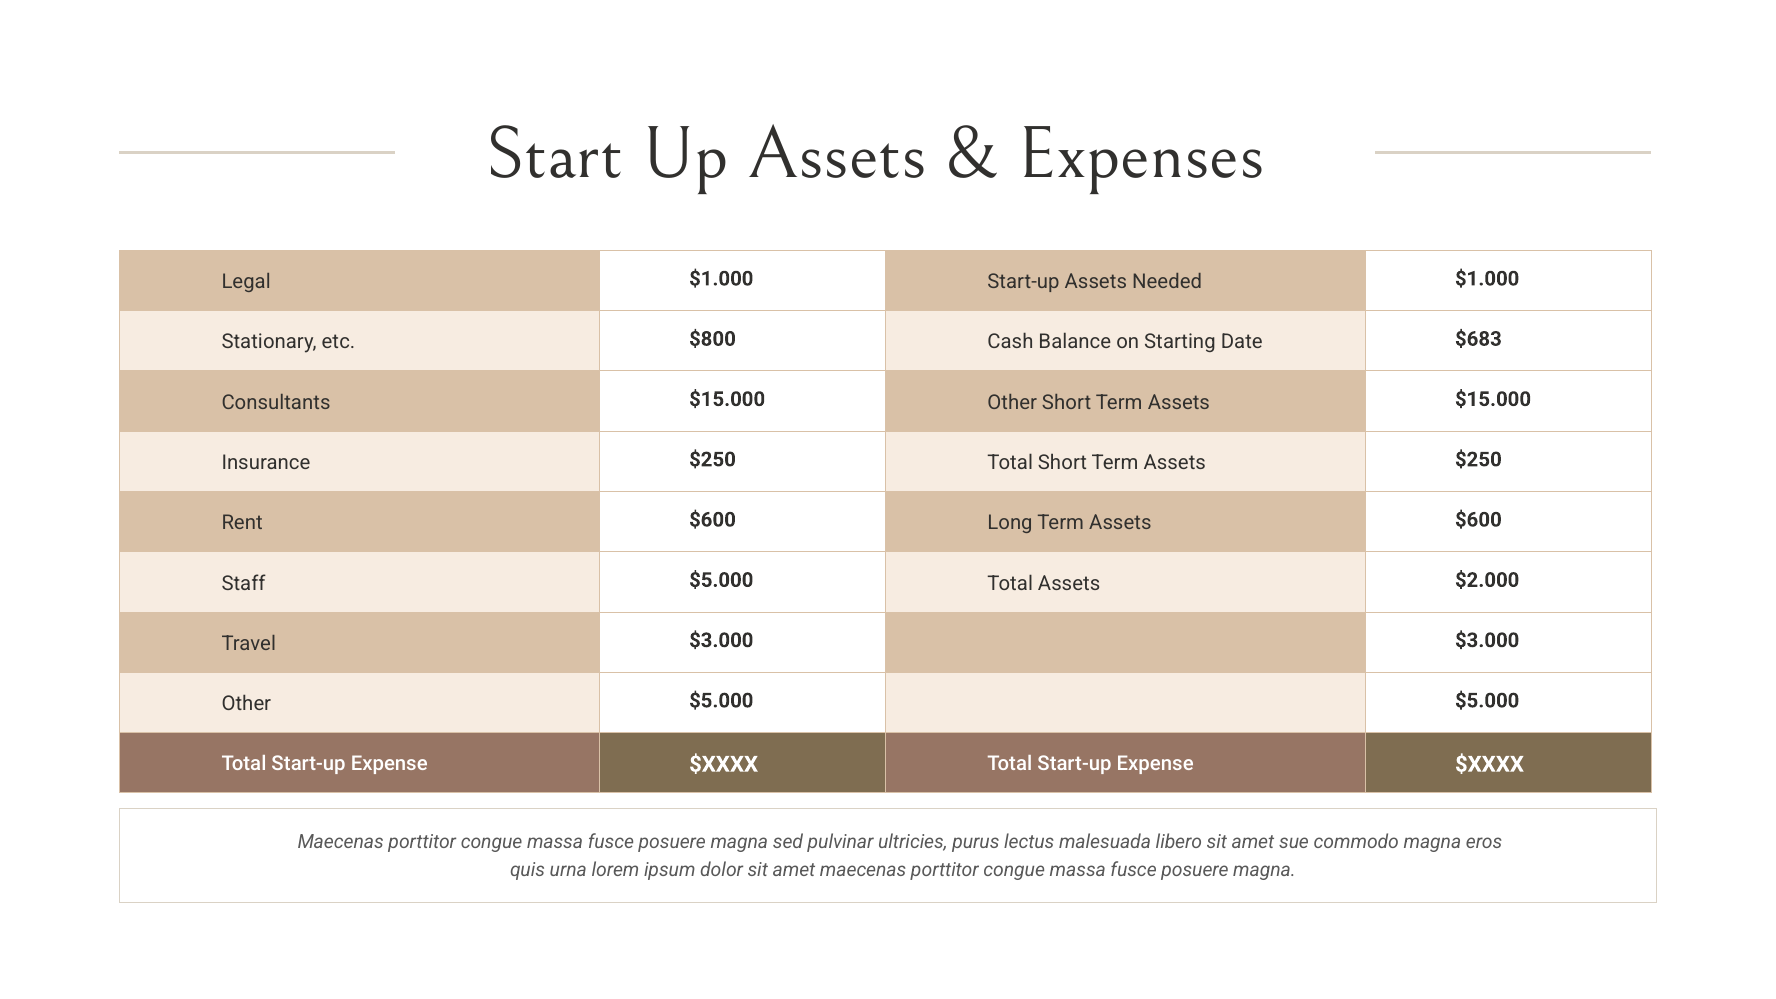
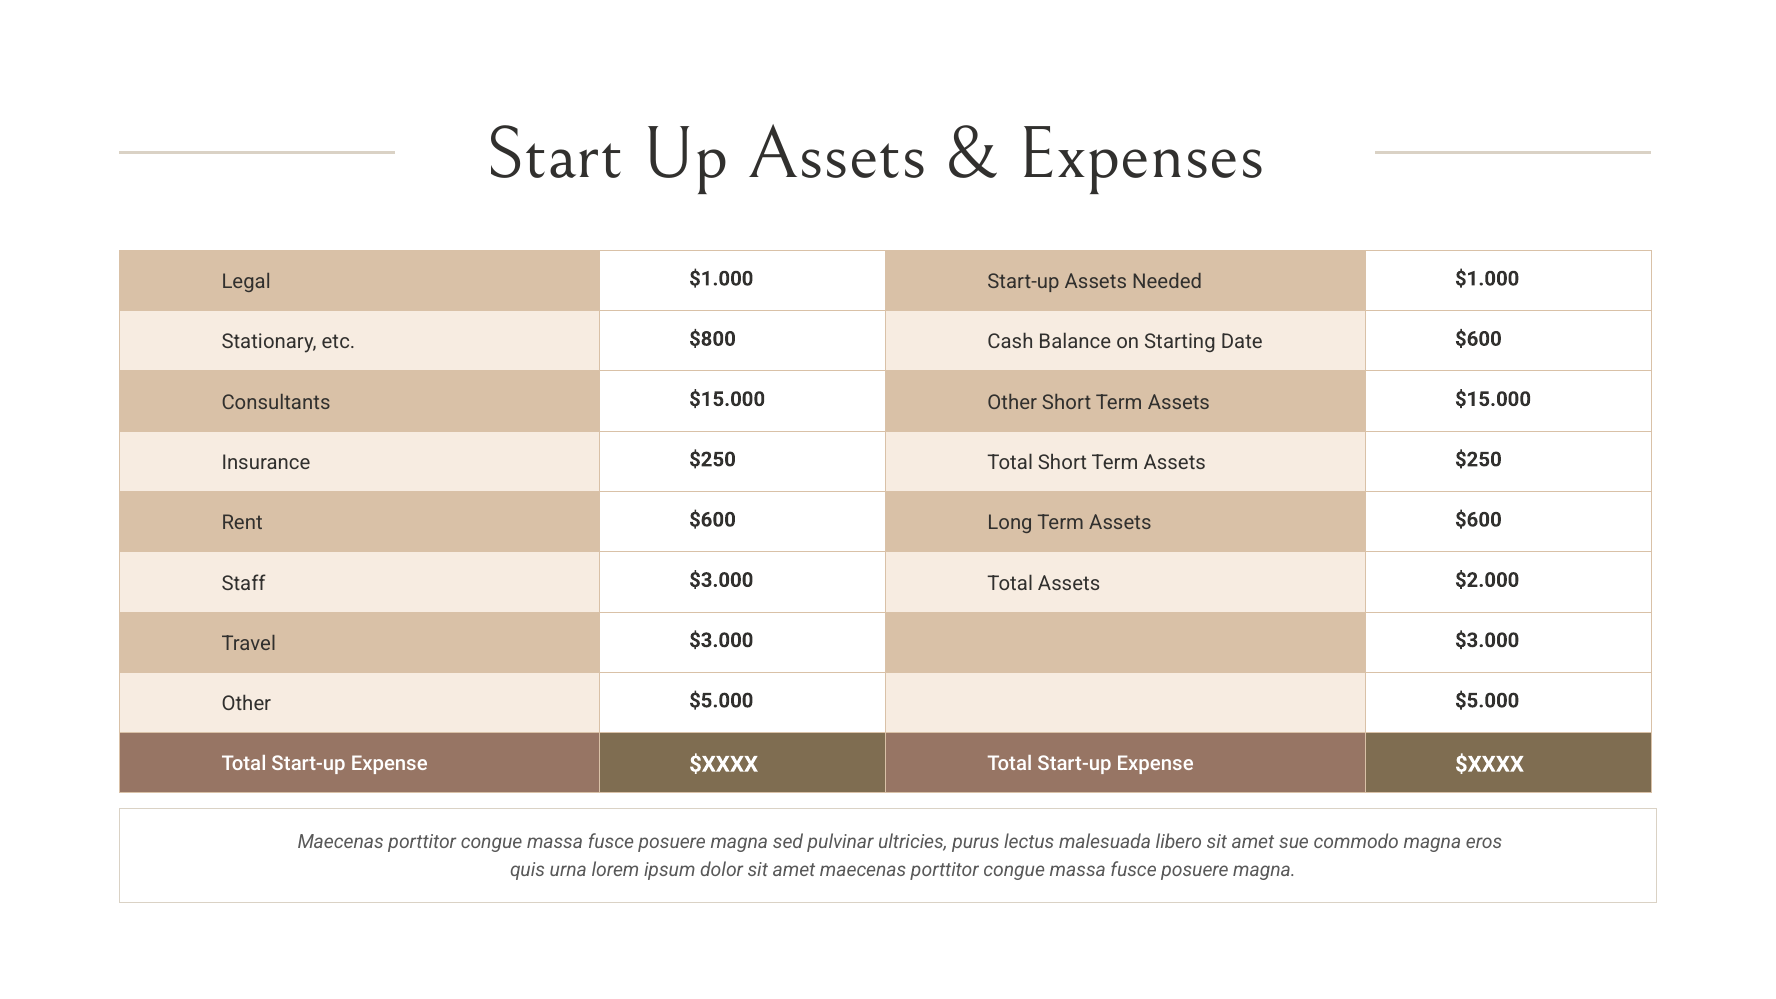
$683 at (1478, 339): $683 -> $600
$5.000 at (721, 580): $5.000 -> $3.000
